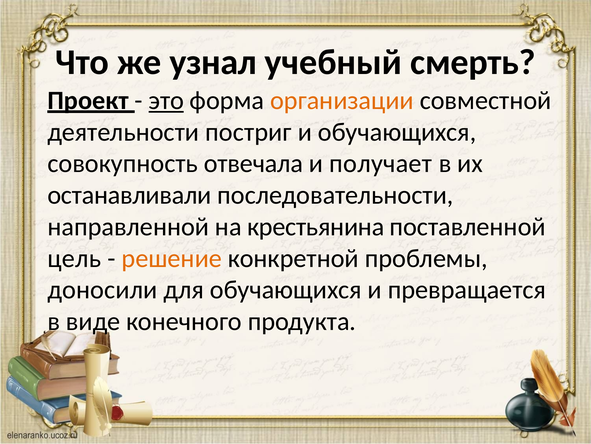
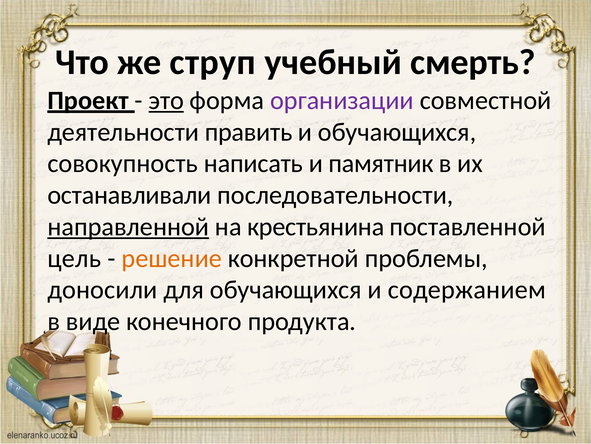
узнал: узнал -> струп
организации colour: orange -> purple
постриг: постриг -> править
отвечала: отвечала -> написать
получает: получает -> памятник
направленной underline: none -> present
превращается: превращается -> содержанием
